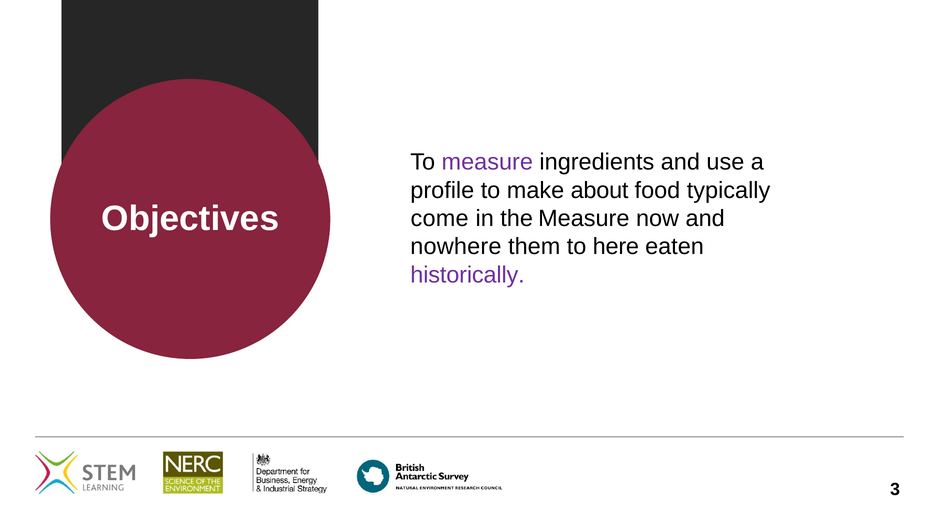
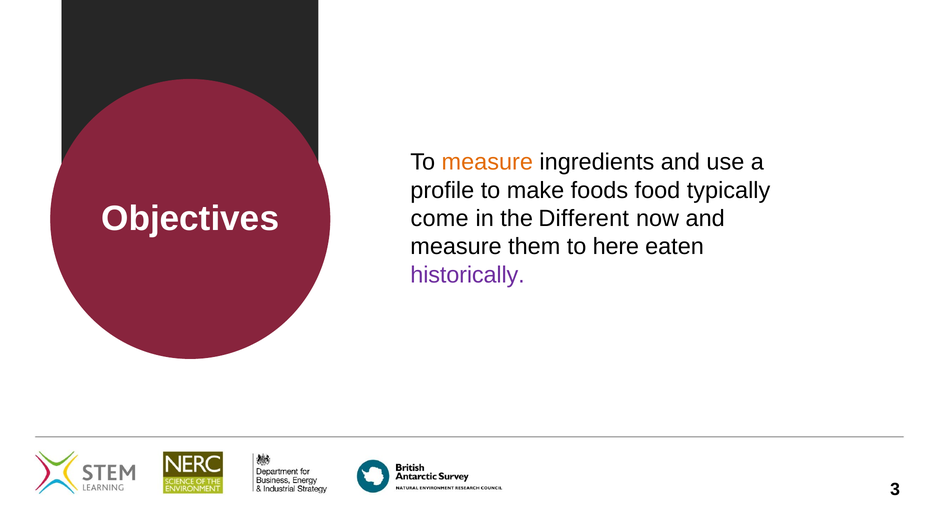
measure at (487, 162) colour: purple -> orange
about: about -> foods
the Measure: Measure -> Different
nowhere at (456, 247): nowhere -> measure
